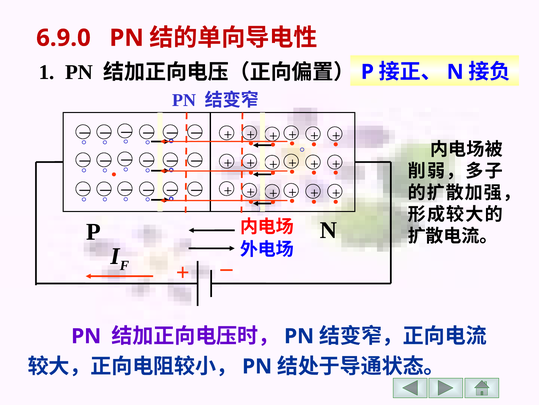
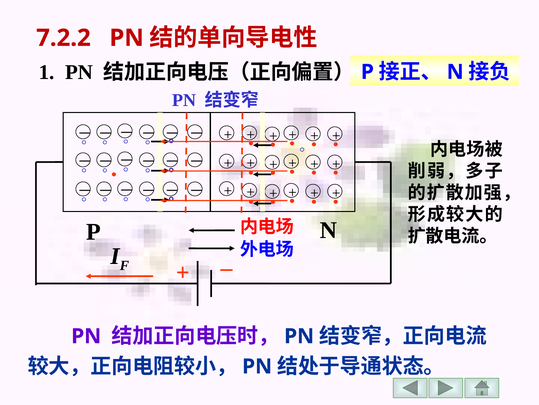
6.9.0: 6.9.0 -> 7.2.2
